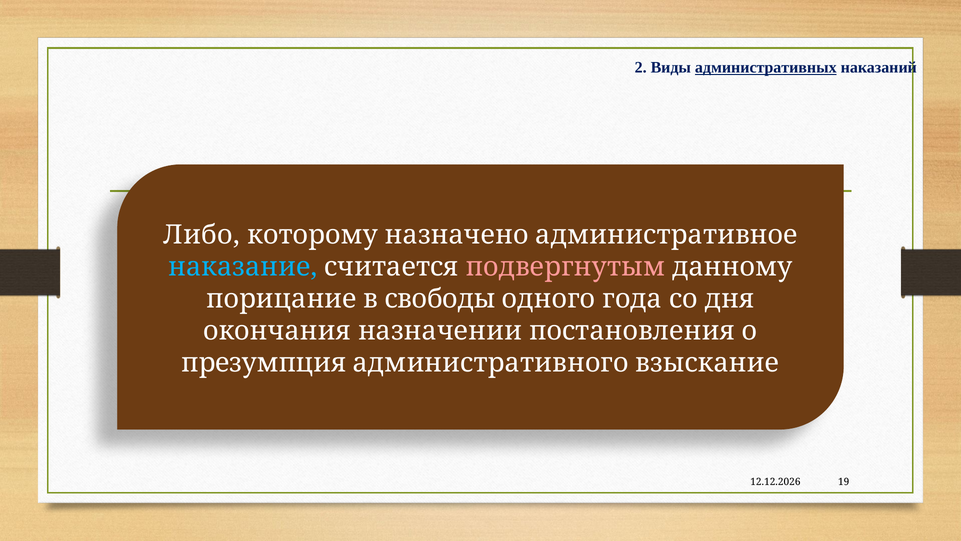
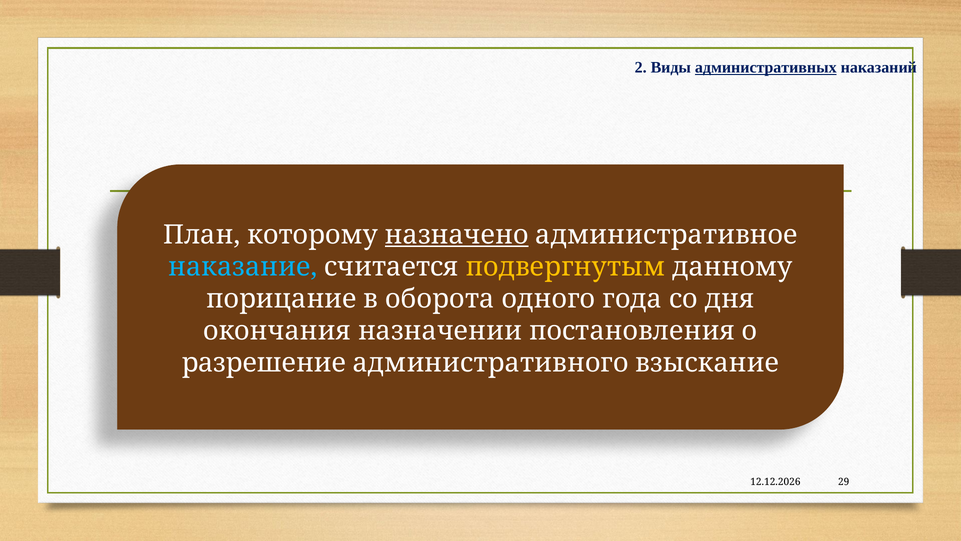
Либо: Либо -> План
назначено underline: none -> present
подвергнутым colour: pink -> yellow
свободы: свободы -> оборота
презумпция: презумпция -> разрешение
19: 19 -> 29
